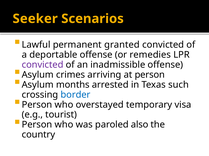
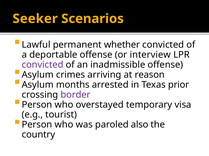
granted: granted -> whether
remedies: remedies -> interview
at person: person -> reason
such: such -> prior
border colour: blue -> purple
